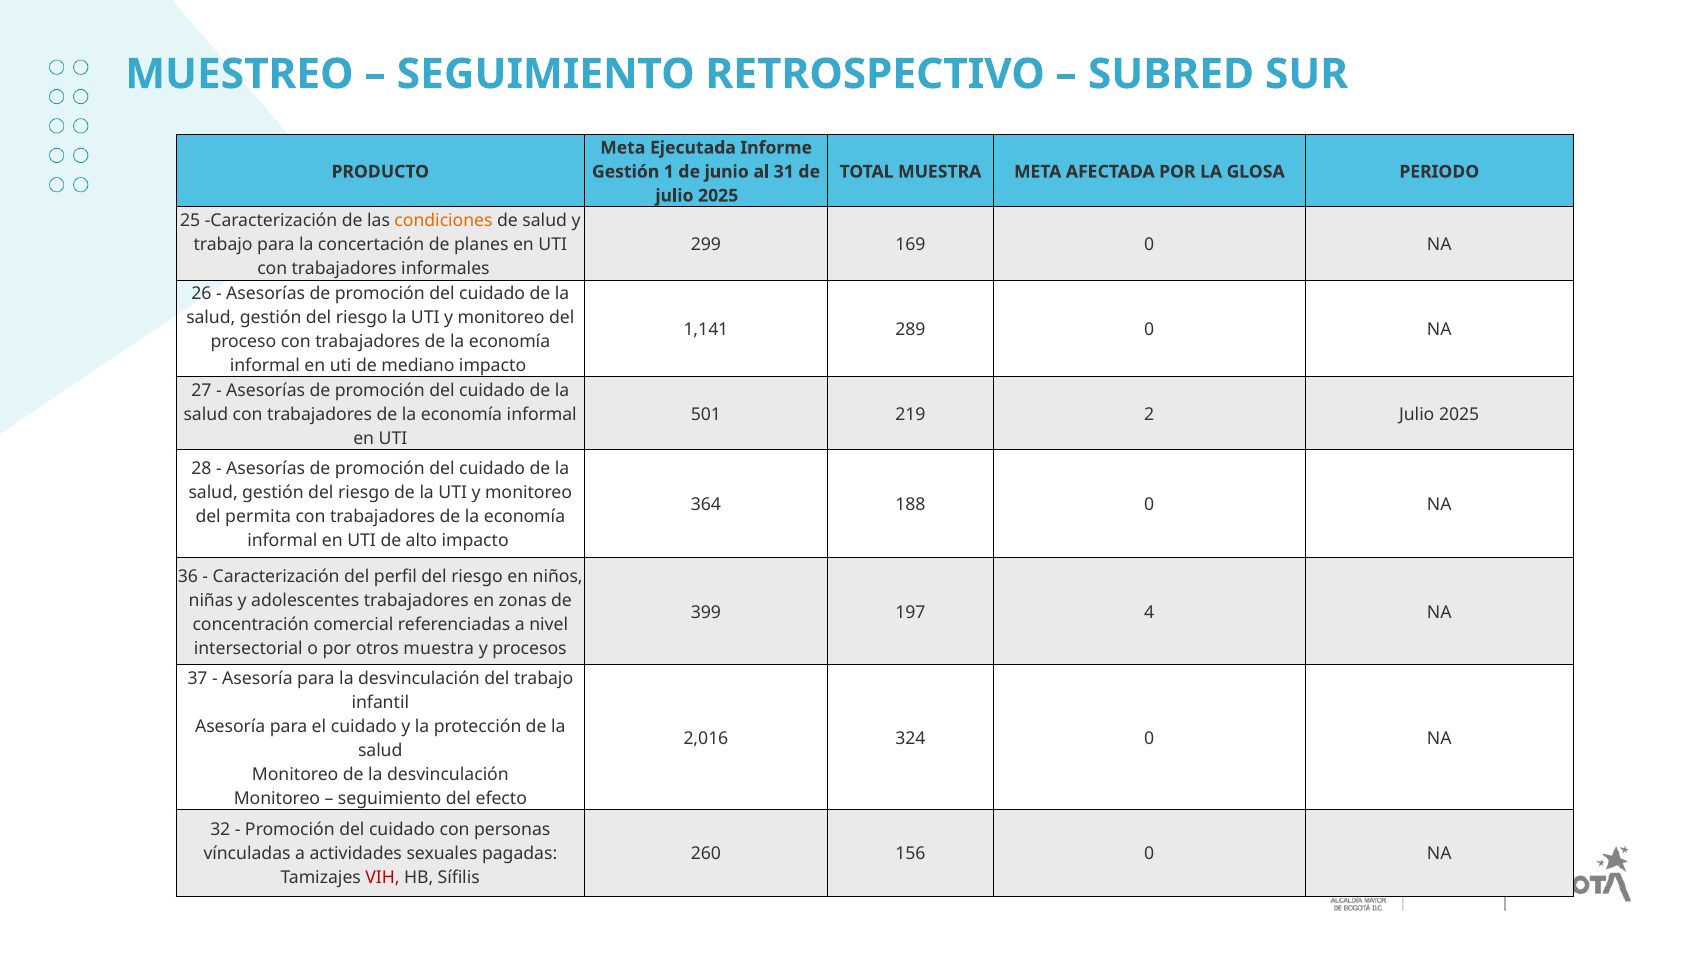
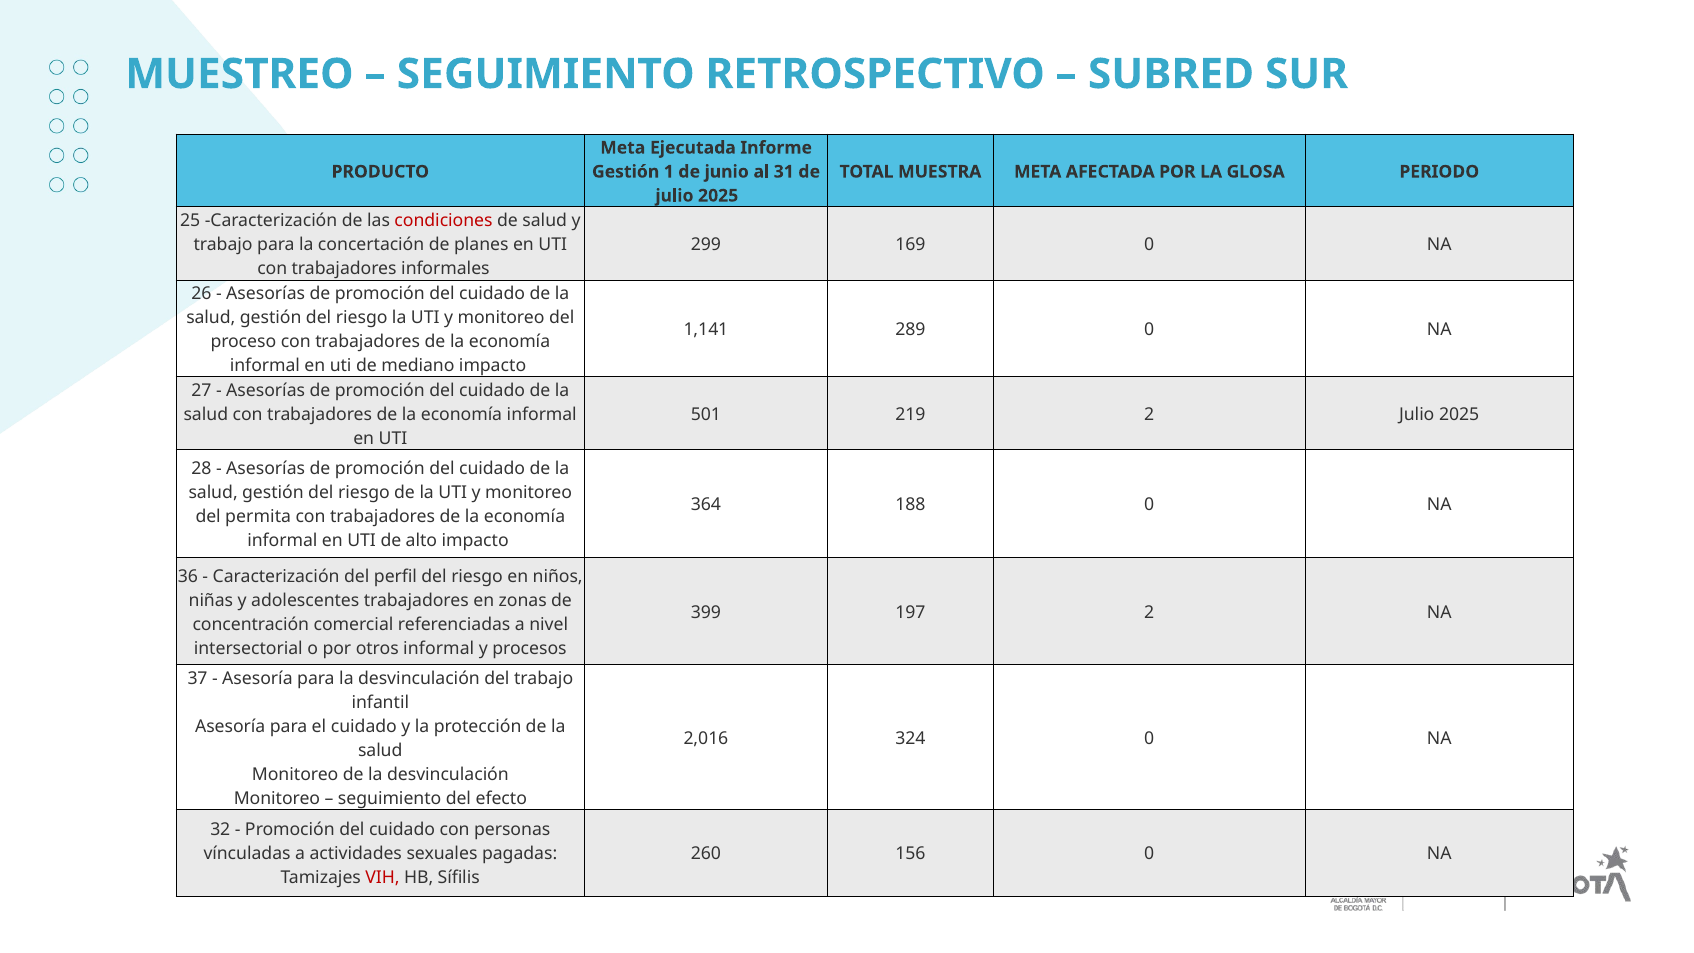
condiciones colour: orange -> red
197 4: 4 -> 2
otros muestra: muestra -> informal
